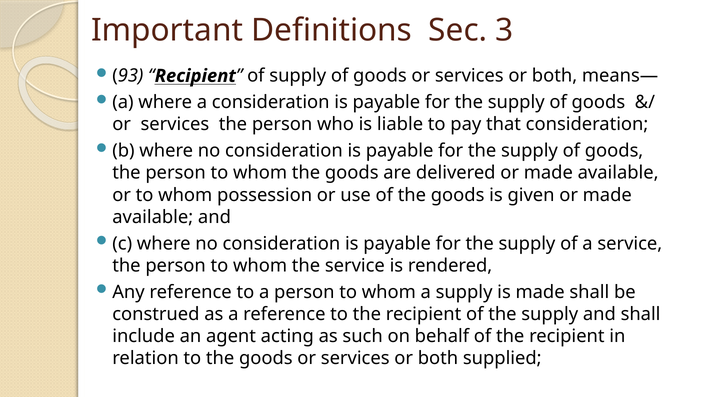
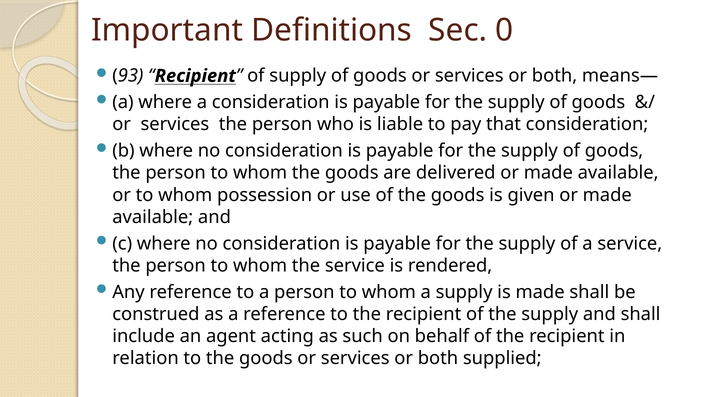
3: 3 -> 0
